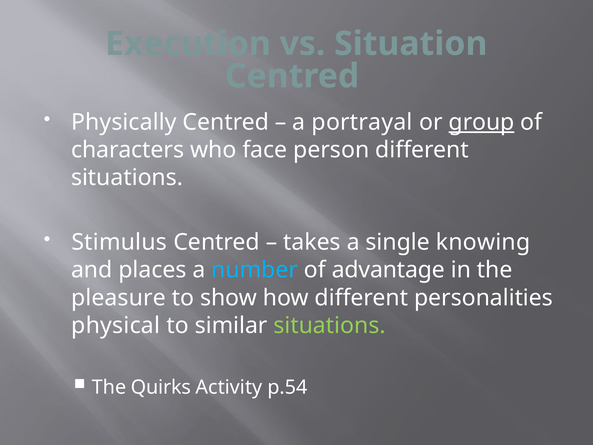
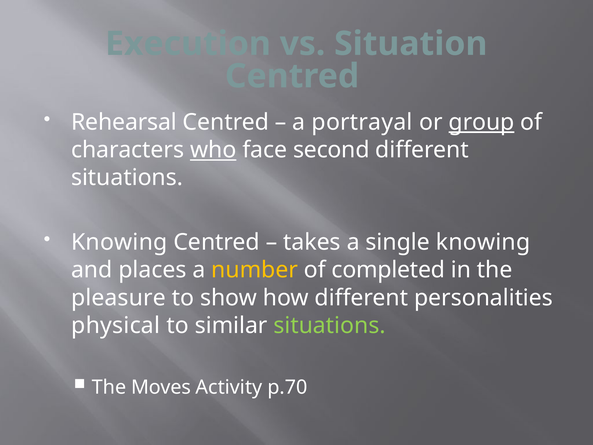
Physically: Physically -> Rehearsal
who underline: none -> present
person: person -> second
Stimulus at (119, 242): Stimulus -> Knowing
number colour: light blue -> yellow
advantage: advantage -> completed
Quirks: Quirks -> Moves
p.54: p.54 -> p.70
